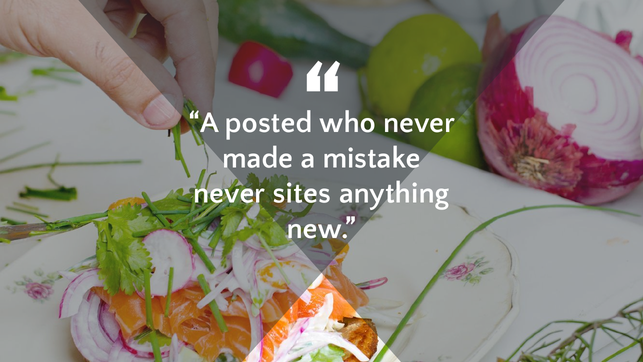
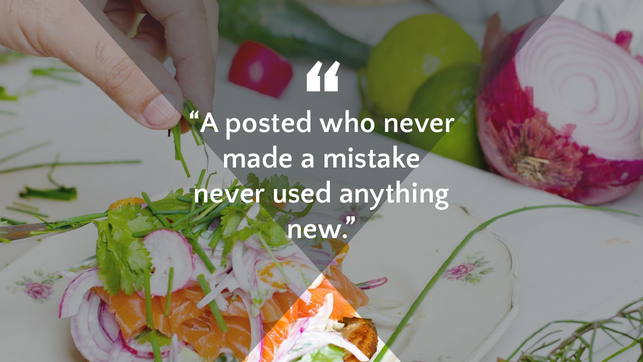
sites: sites -> used
